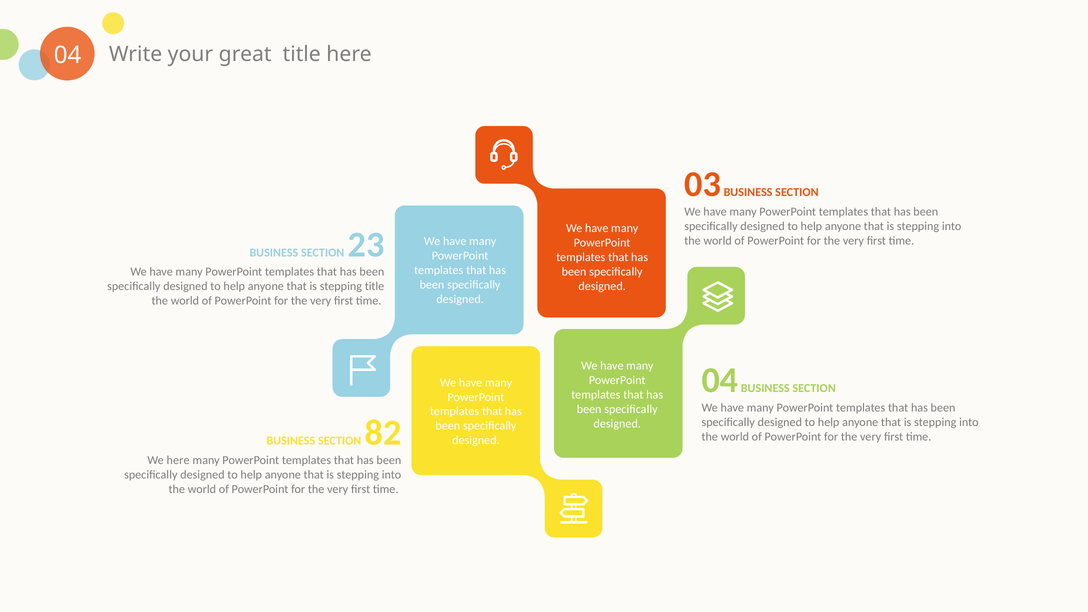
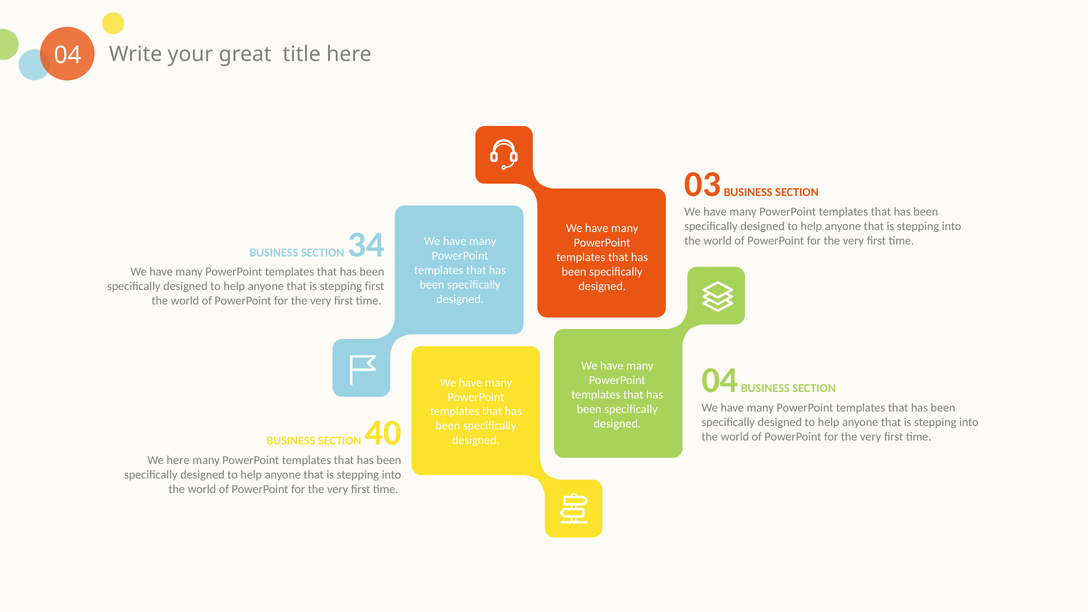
23: 23 -> 34
stepping title: title -> first
82: 82 -> 40
